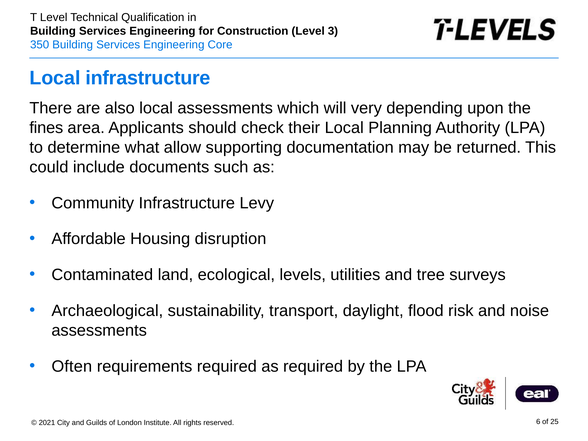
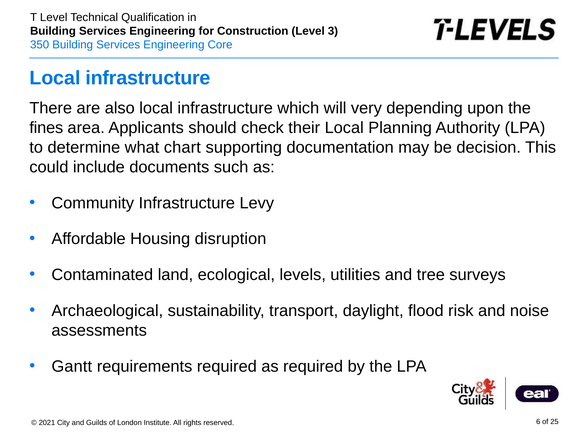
also local assessments: assessments -> infrastructure
allow: allow -> chart
returned: returned -> decision
Often: Often -> Gantt
